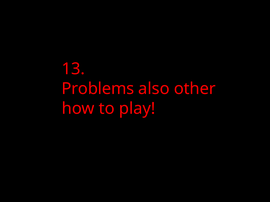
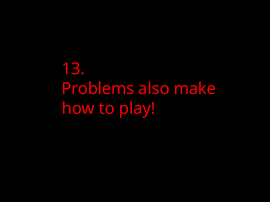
other: other -> make
